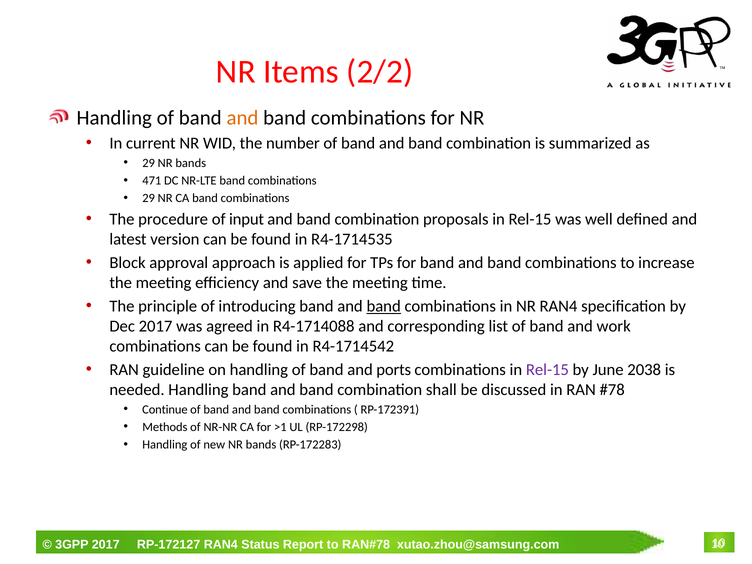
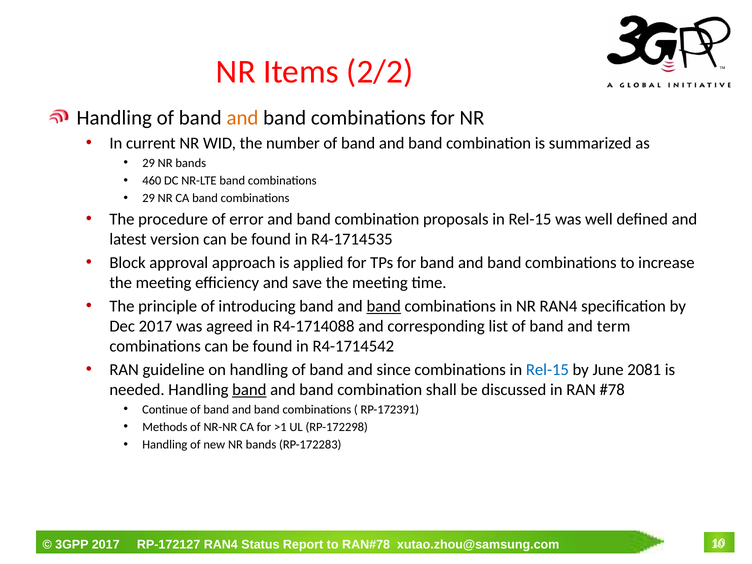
471: 471 -> 460
input: input -> error
work: work -> term
ports: ports -> since
Rel-15 at (547, 370) colour: purple -> blue
2038: 2038 -> 2081
band at (249, 390) underline: none -> present
